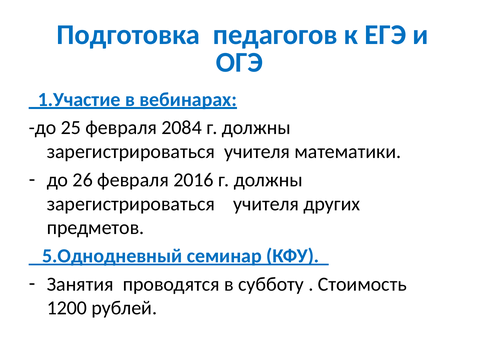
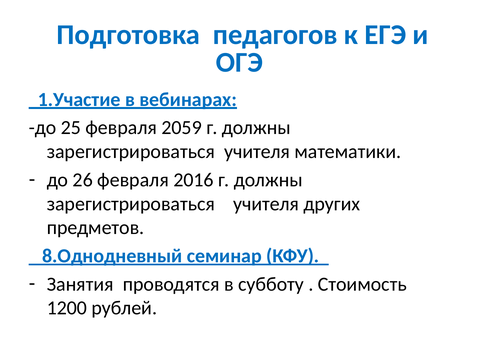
2084: 2084 -> 2059
5.Однодневный: 5.Однодневный -> 8.Однодневный
